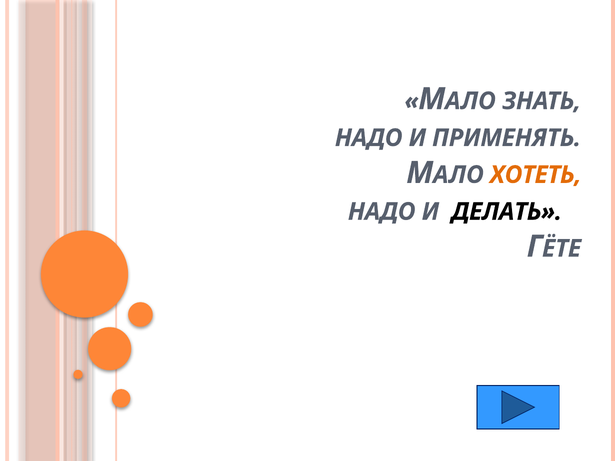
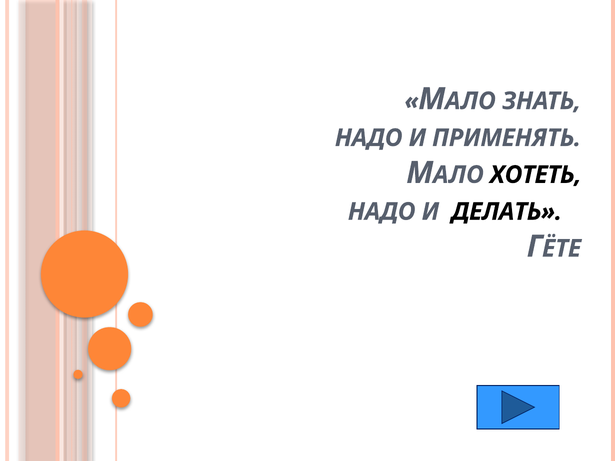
ХОТЕТЬ colour: orange -> black
